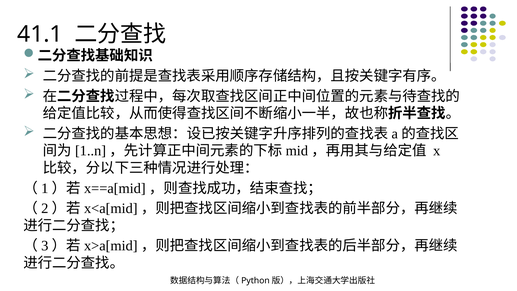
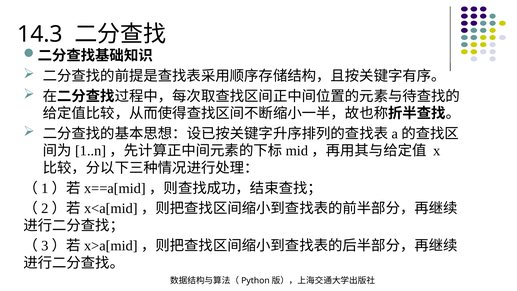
41.1: 41.1 -> 14.3
